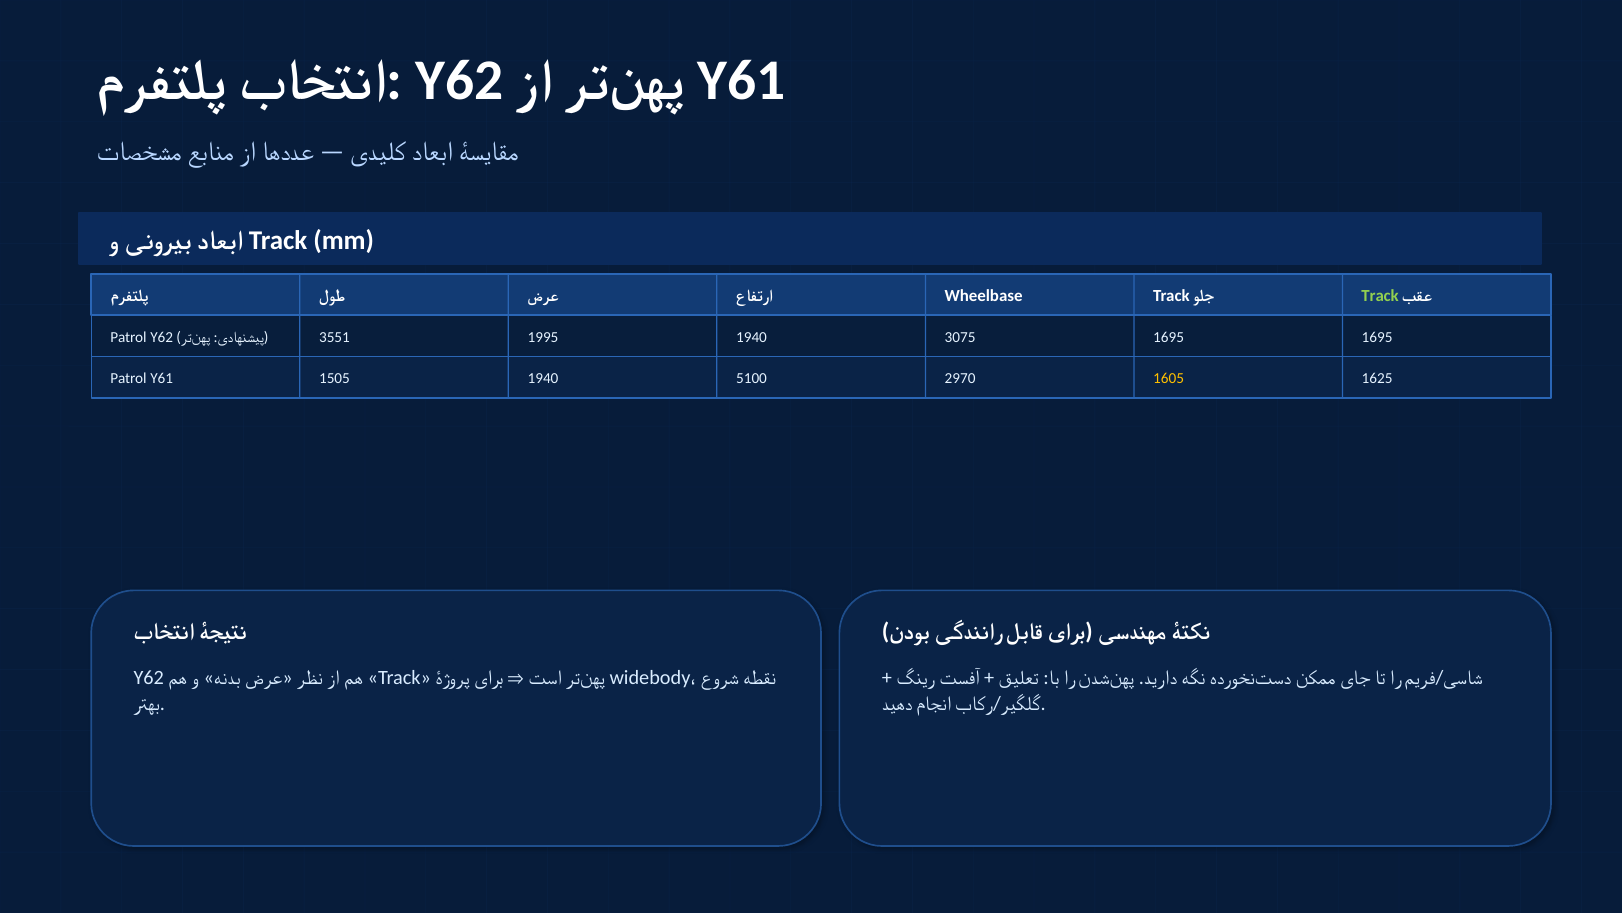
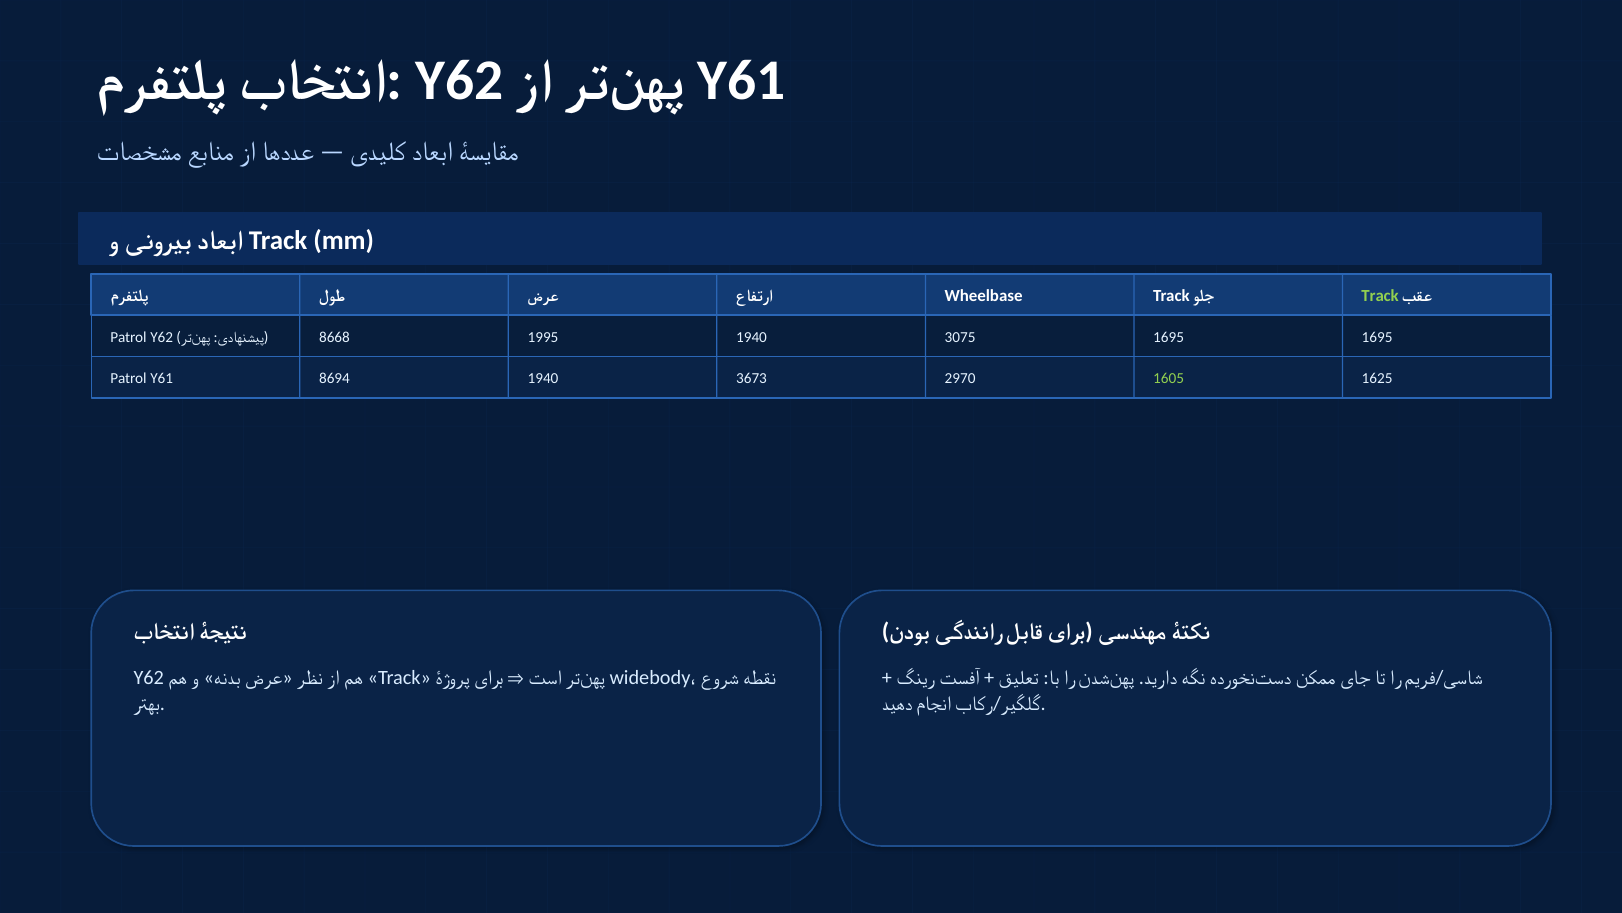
3551: 3551 -> 8668
1505: 1505 -> 8694
5100: 5100 -> 3673
1605 colour: yellow -> light green
